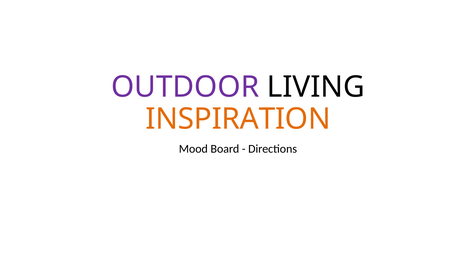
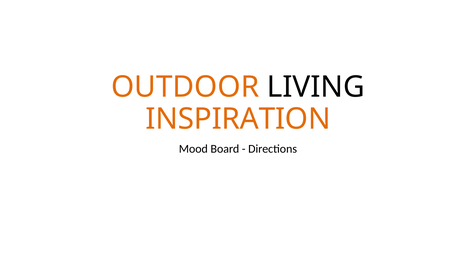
OUTDOOR colour: purple -> orange
